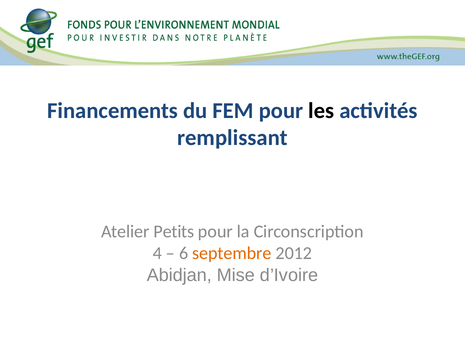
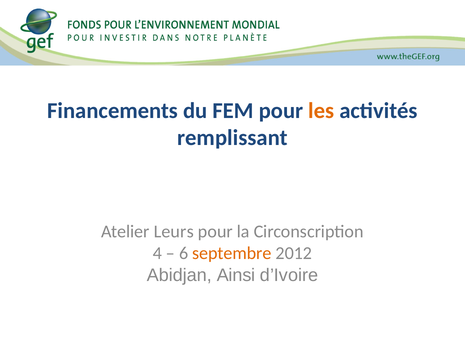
les colour: black -> orange
Petits: Petits -> Leurs
Mise: Mise -> Ainsi
